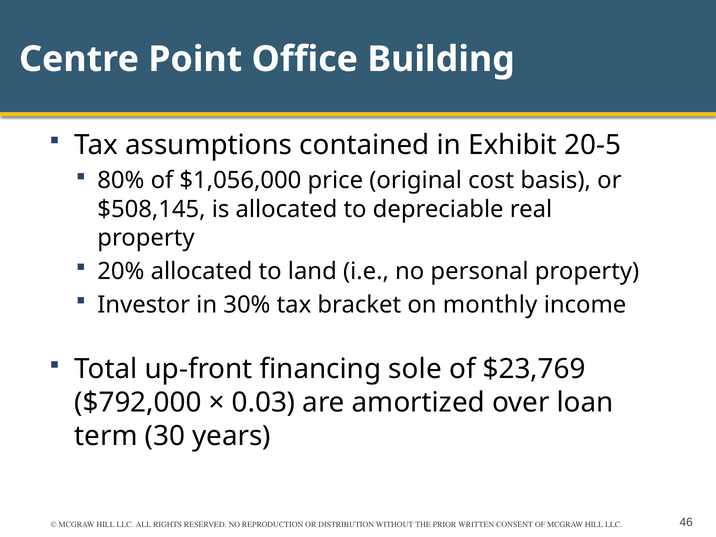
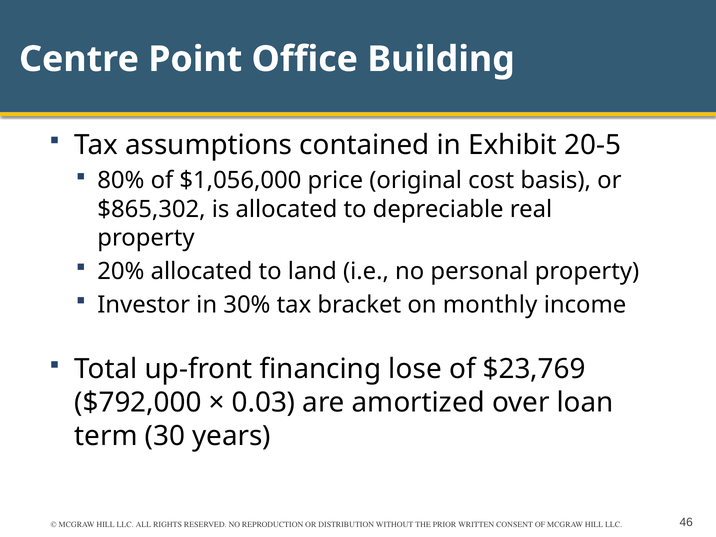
$508,145: $508,145 -> $865,302
sole: sole -> lose
